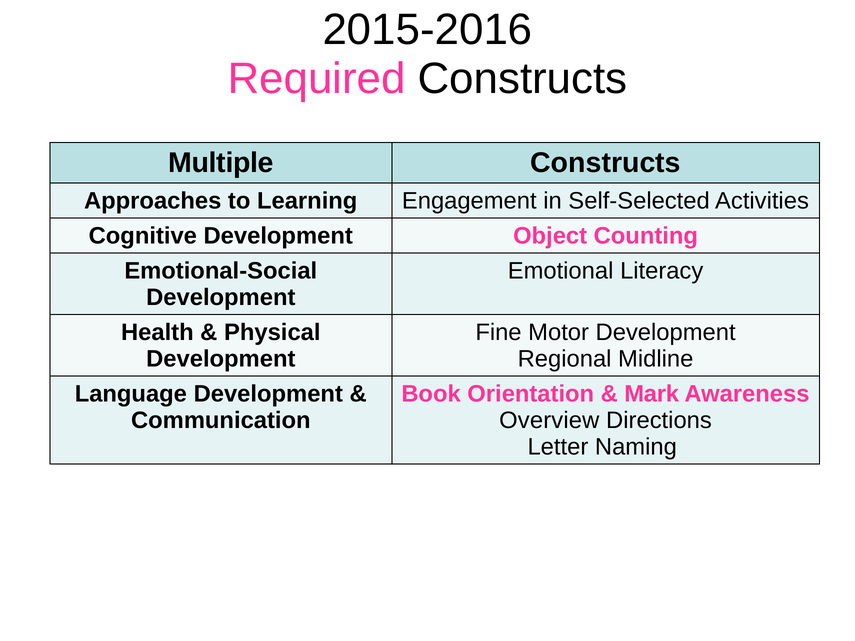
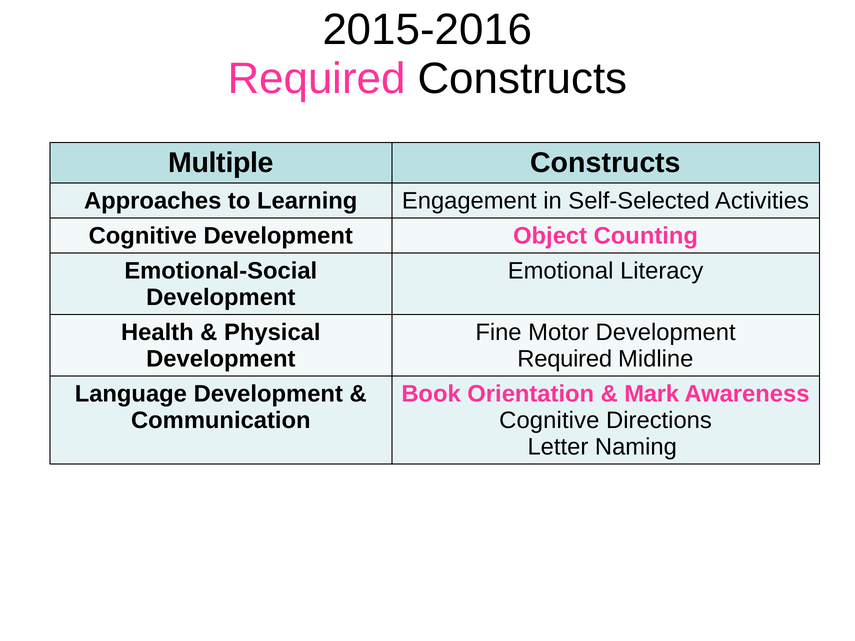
Regional at (565, 359): Regional -> Required
Overview at (549, 421): Overview -> Cognitive
